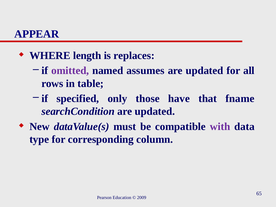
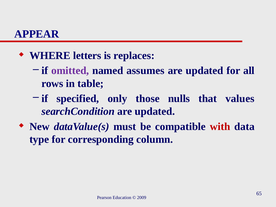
length: length -> letters
have: have -> nulls
fname: fname -> values
with colour: purple -> red
